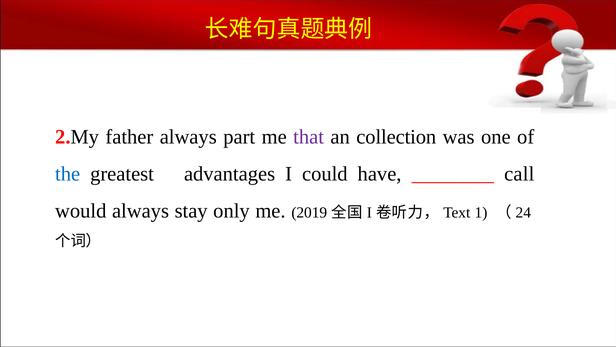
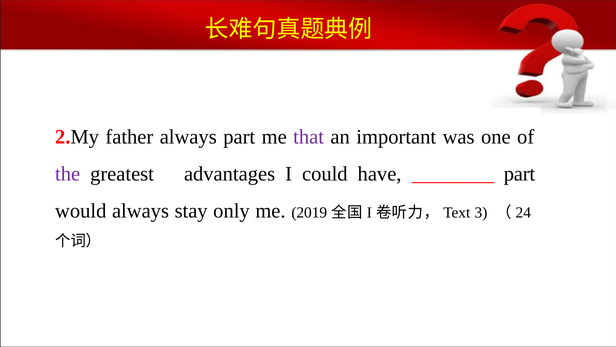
collection: collection -> important
the colour: blue -> purple
call at (519, 174): call -> part
1: 1 -> 3
